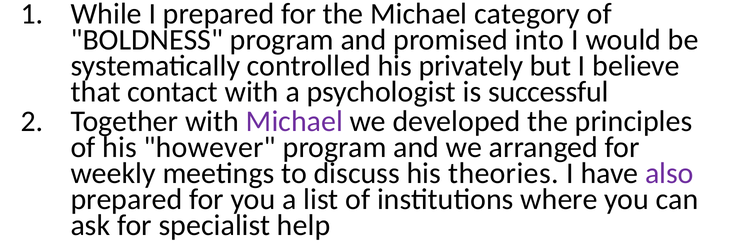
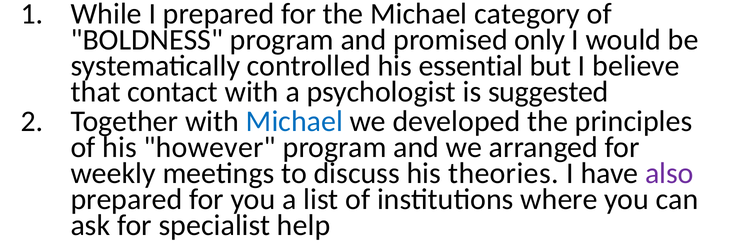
into: into -> only
privately: privately -> essential
successful: successful -> suggested
Michael at (294, 121) colour: purple -> blue
